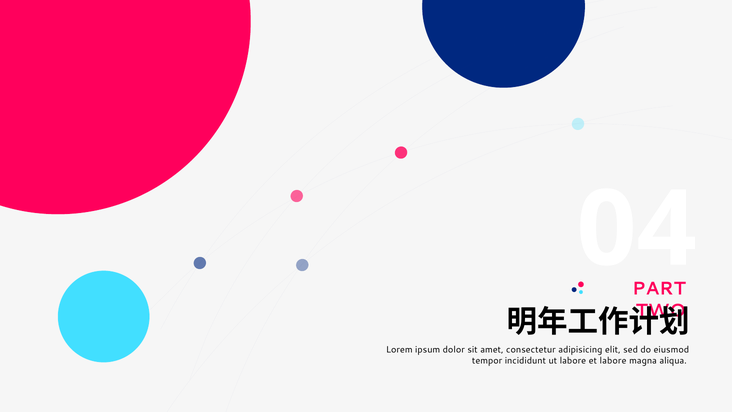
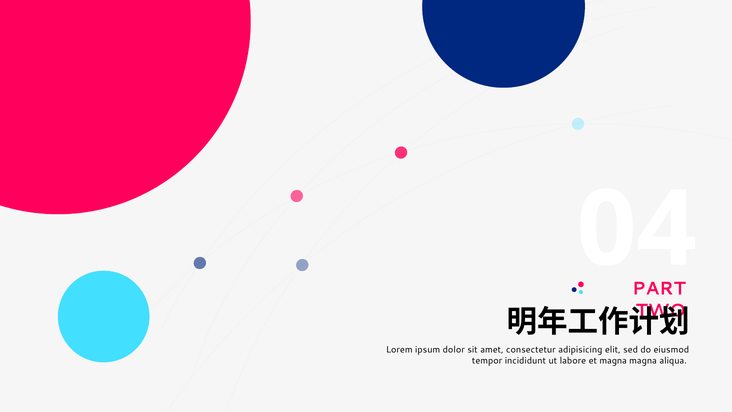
et labore: labore -> magna
